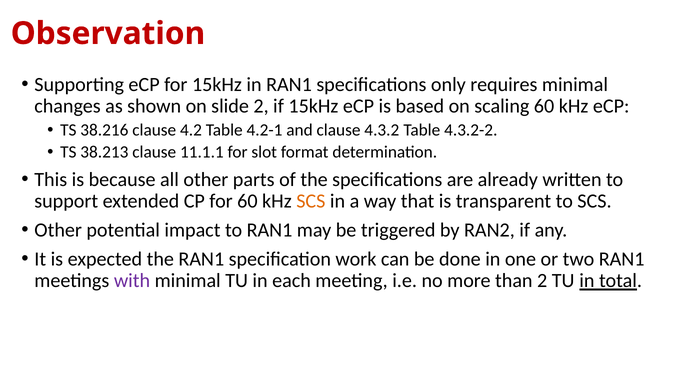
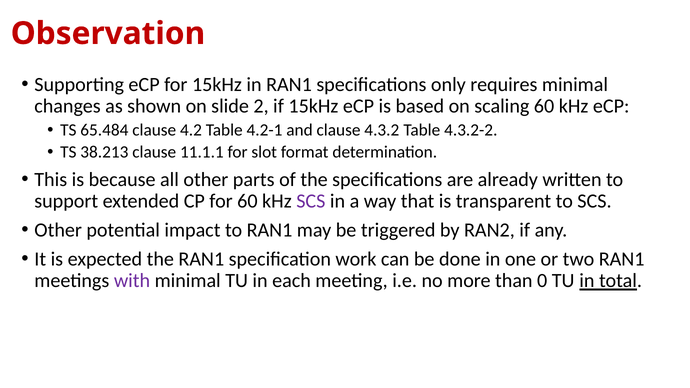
38.216: 38.216 -> 65.484
SCS at (311, 201) colour: orange -> purple
than 2: 2 -> 0
